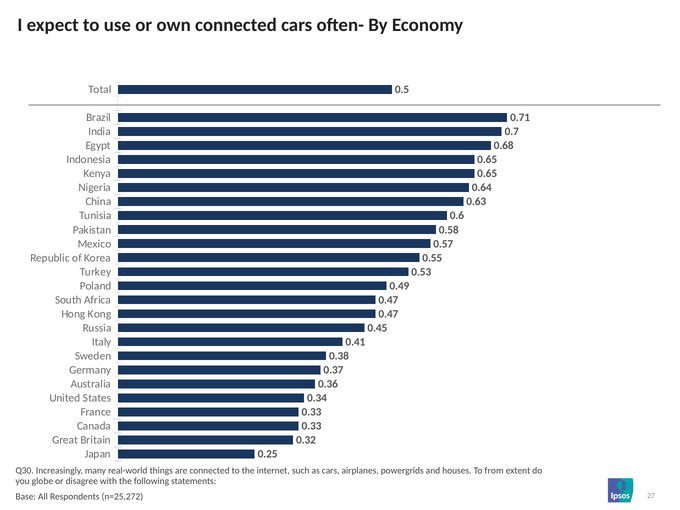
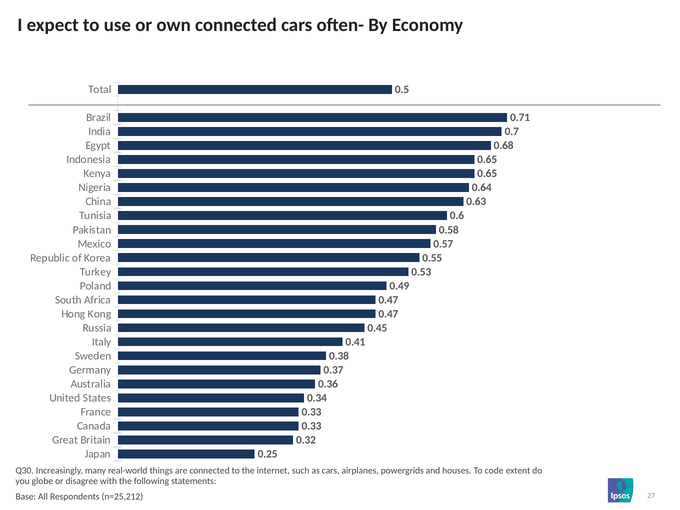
from: from -> code
n=25,272: n=25,272 -> n=25,212
